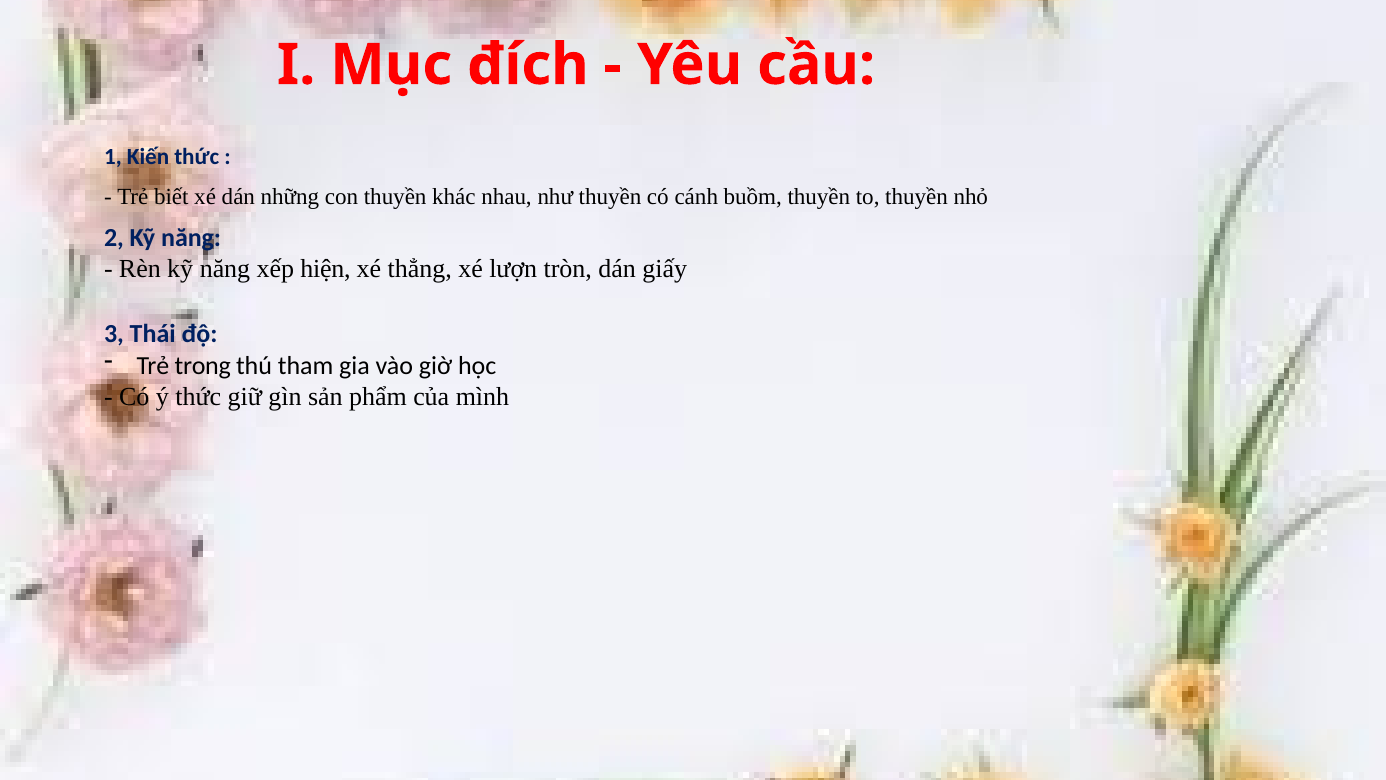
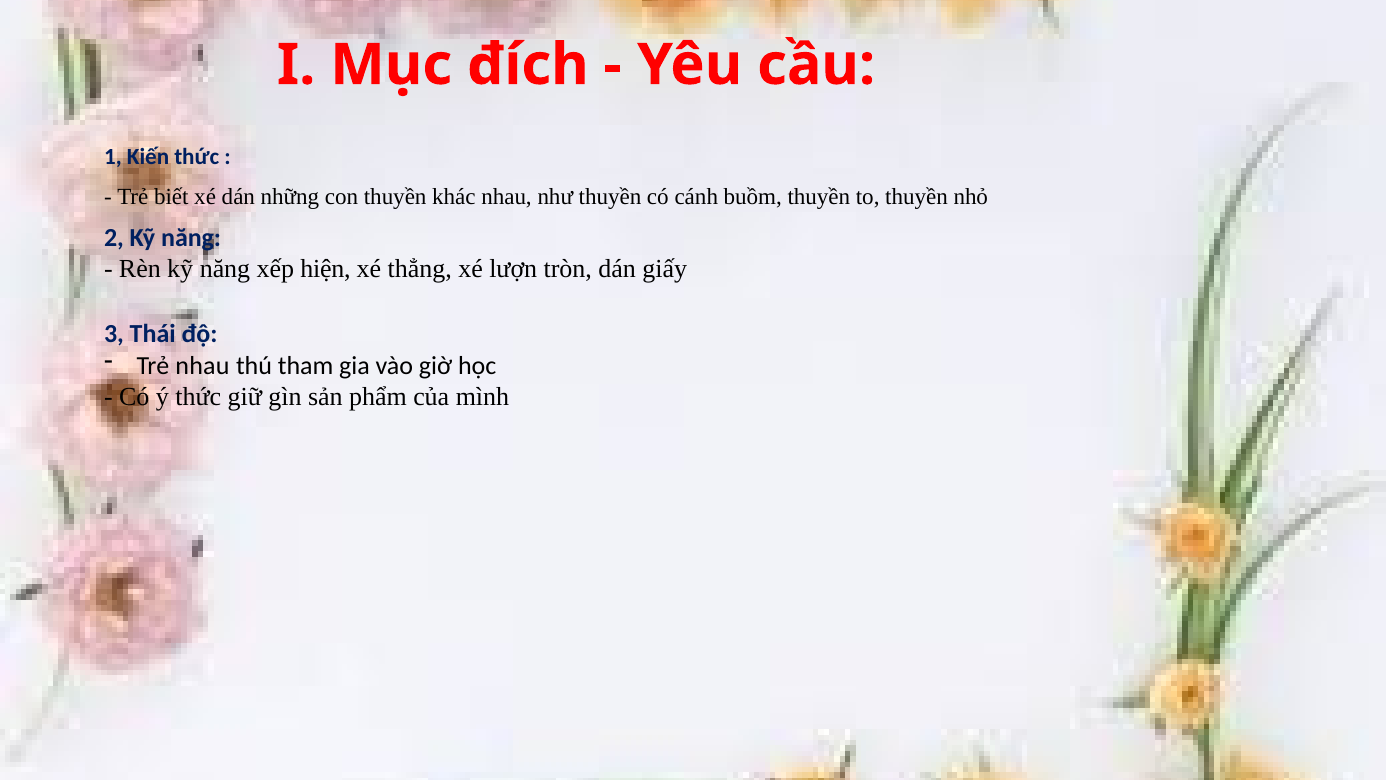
Trẻ trong: trong -> nhau
